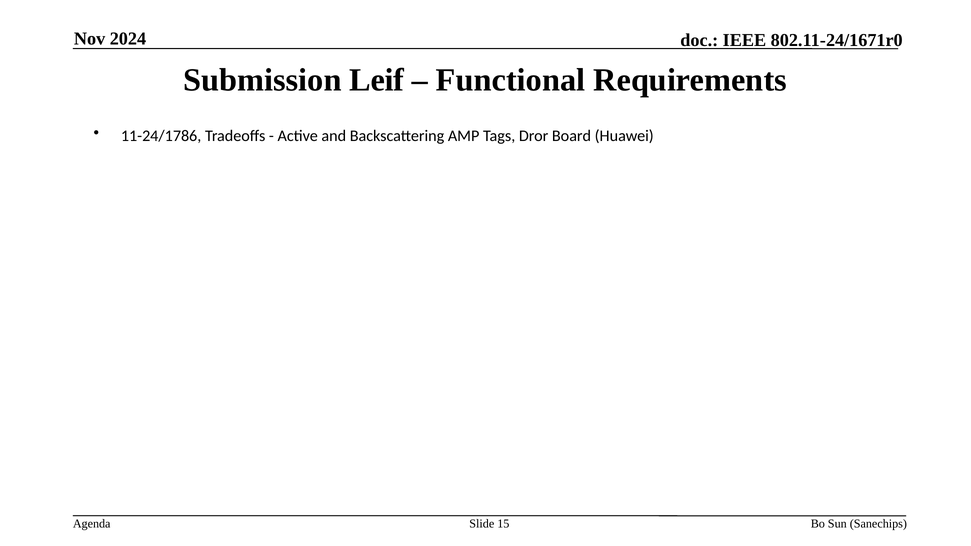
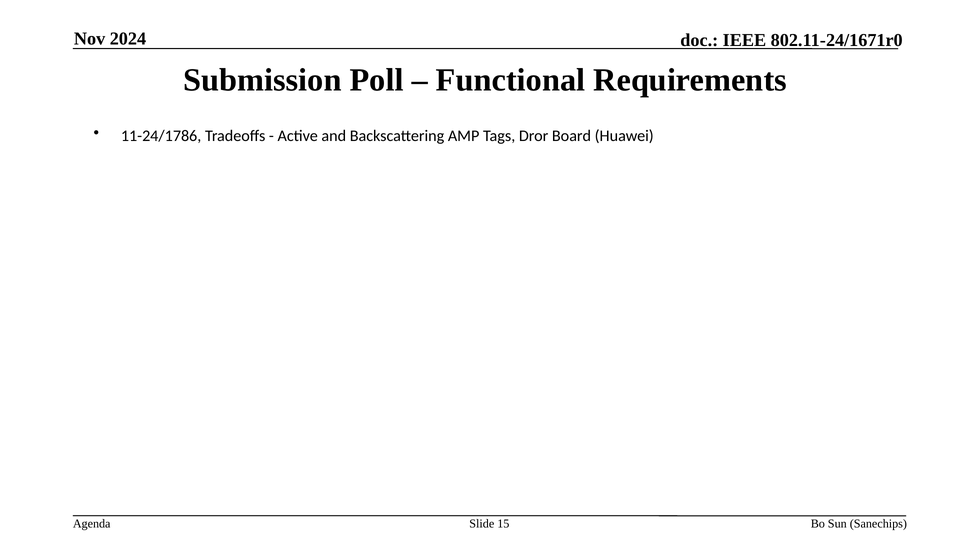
Leif: Leif -> Poll
